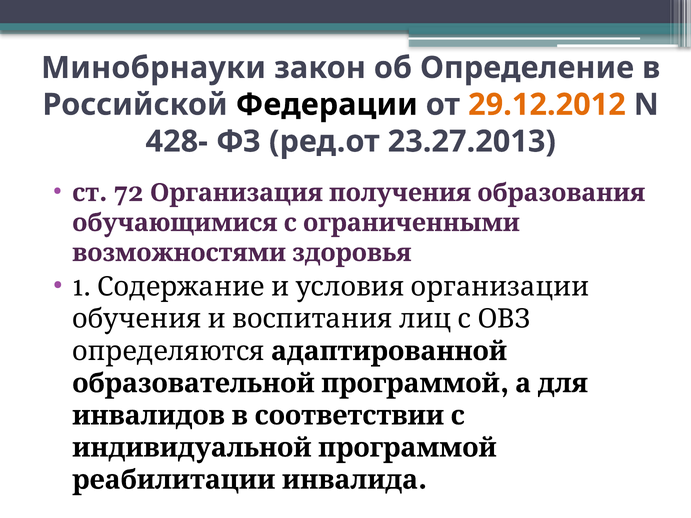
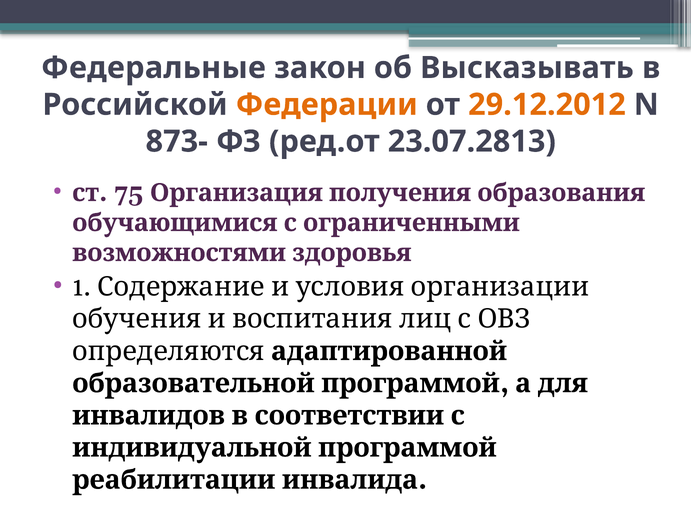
Минобрнауки: Минобрнауки -> Федеральные
Определение: Определение -> Высказывать
Федерации colour: black -> orange
428-: 428- -> 873-
23.27.2013: 23.27.2013 -> 23.07.2813
72: 72 -> 75
